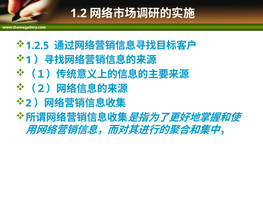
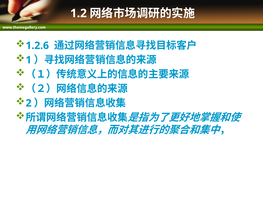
1.2.5: 1.2.5 -> 1.2.6
